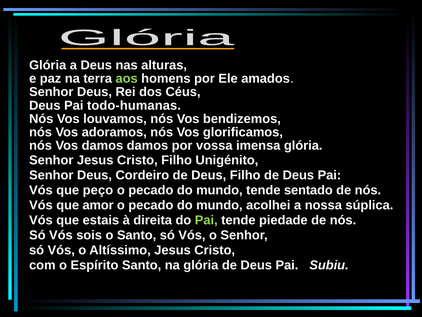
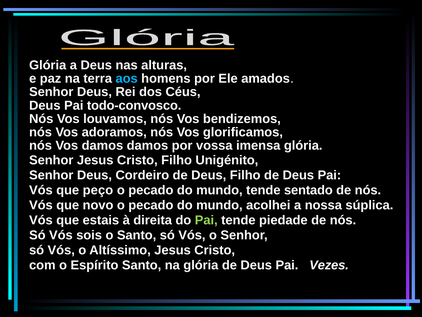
aos colour: light green -> light blue
todo-humanas: todo-humanas -> todo-convosco
amor: amor -> novo
Subiu: Subiu -> Vezes
